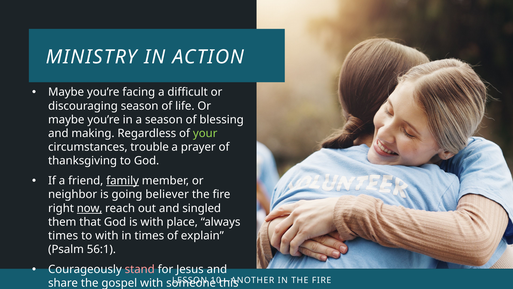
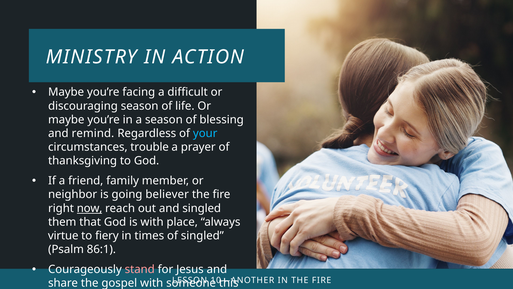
making: making -> remind
your colour: light green -> light blue
family underline: present -> none
times at (63, 235): times -> virtue
to with: with -> fiery
of explain: explain -> singled
56:1: 56:1 -> 86:1
